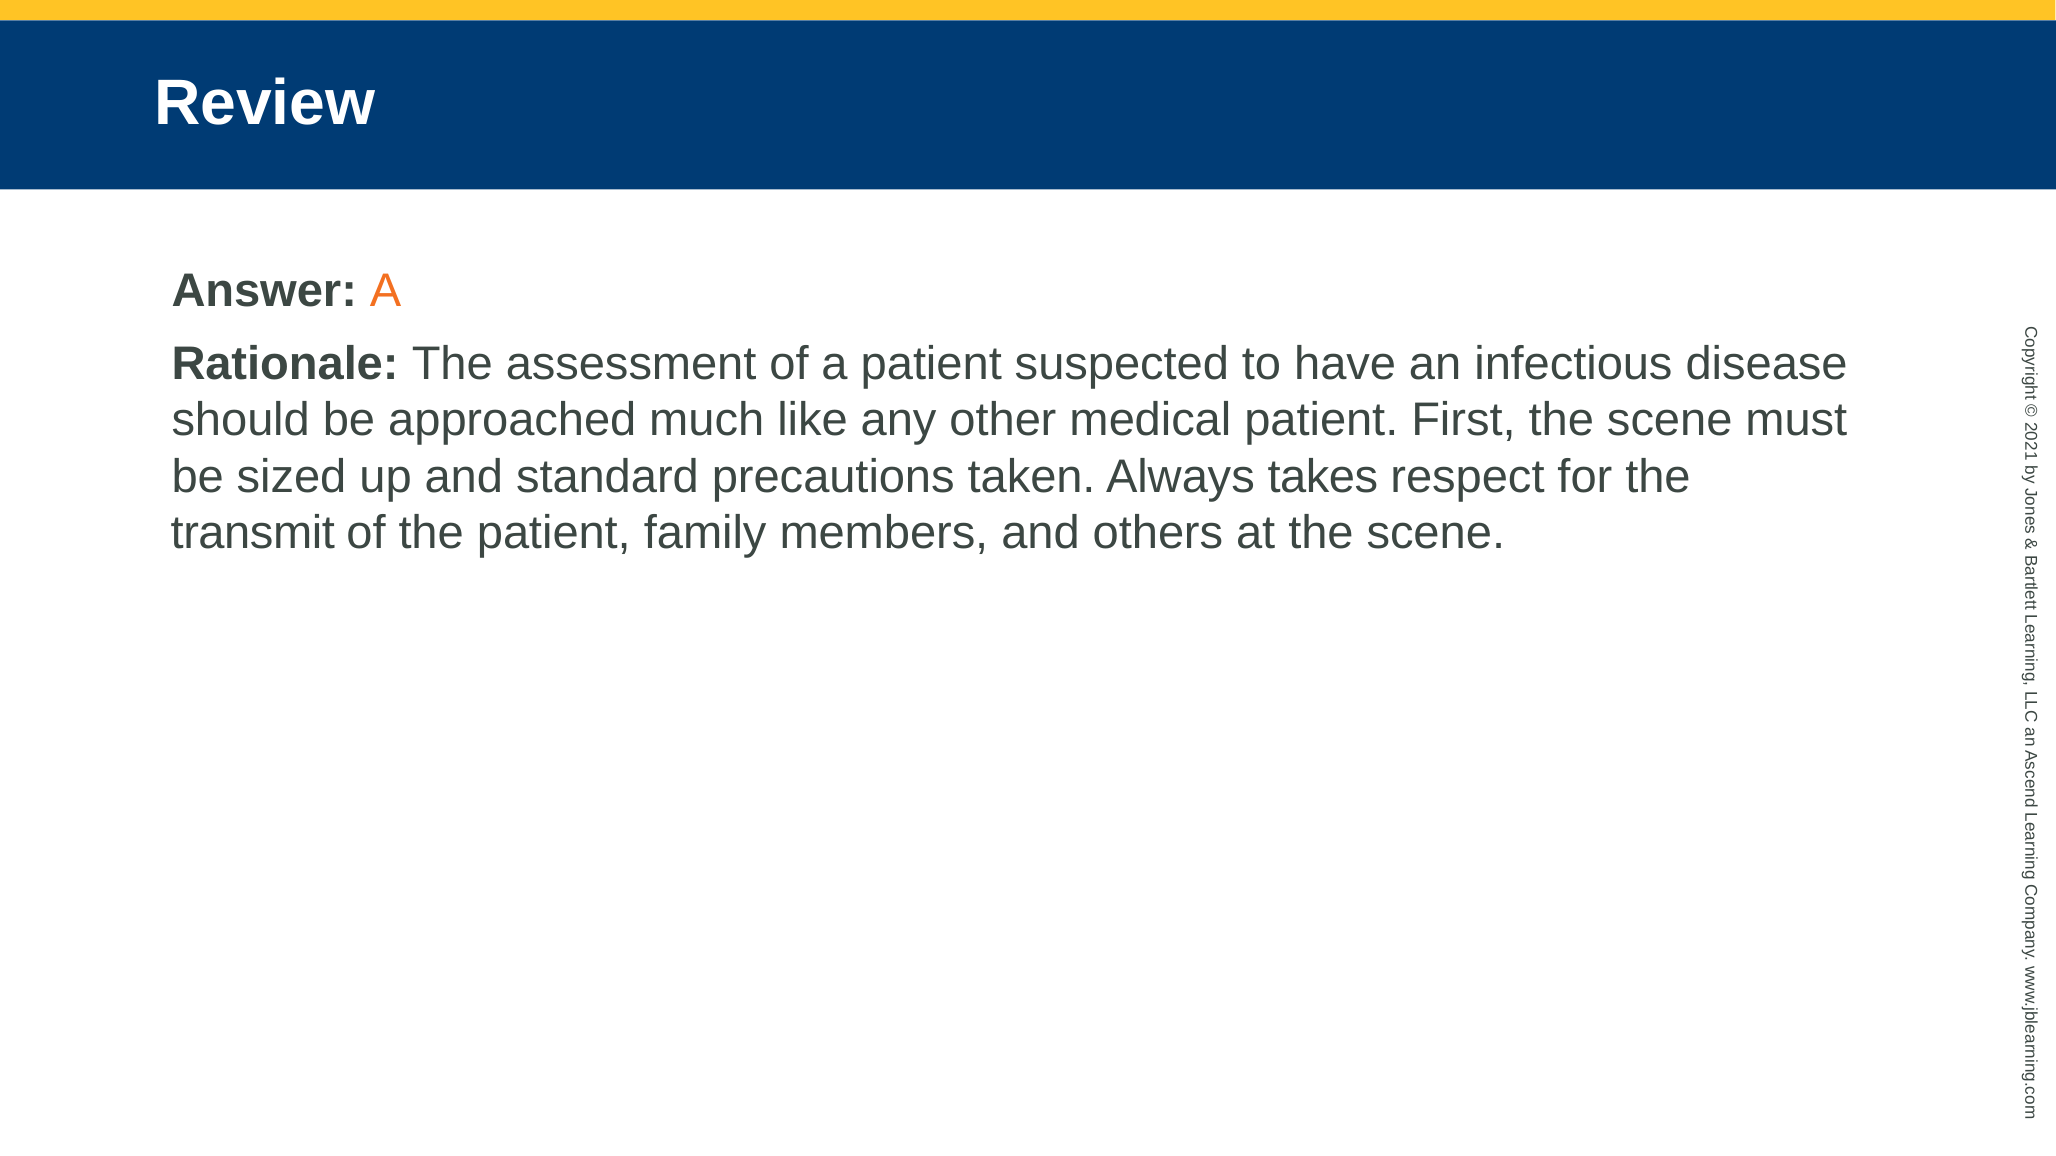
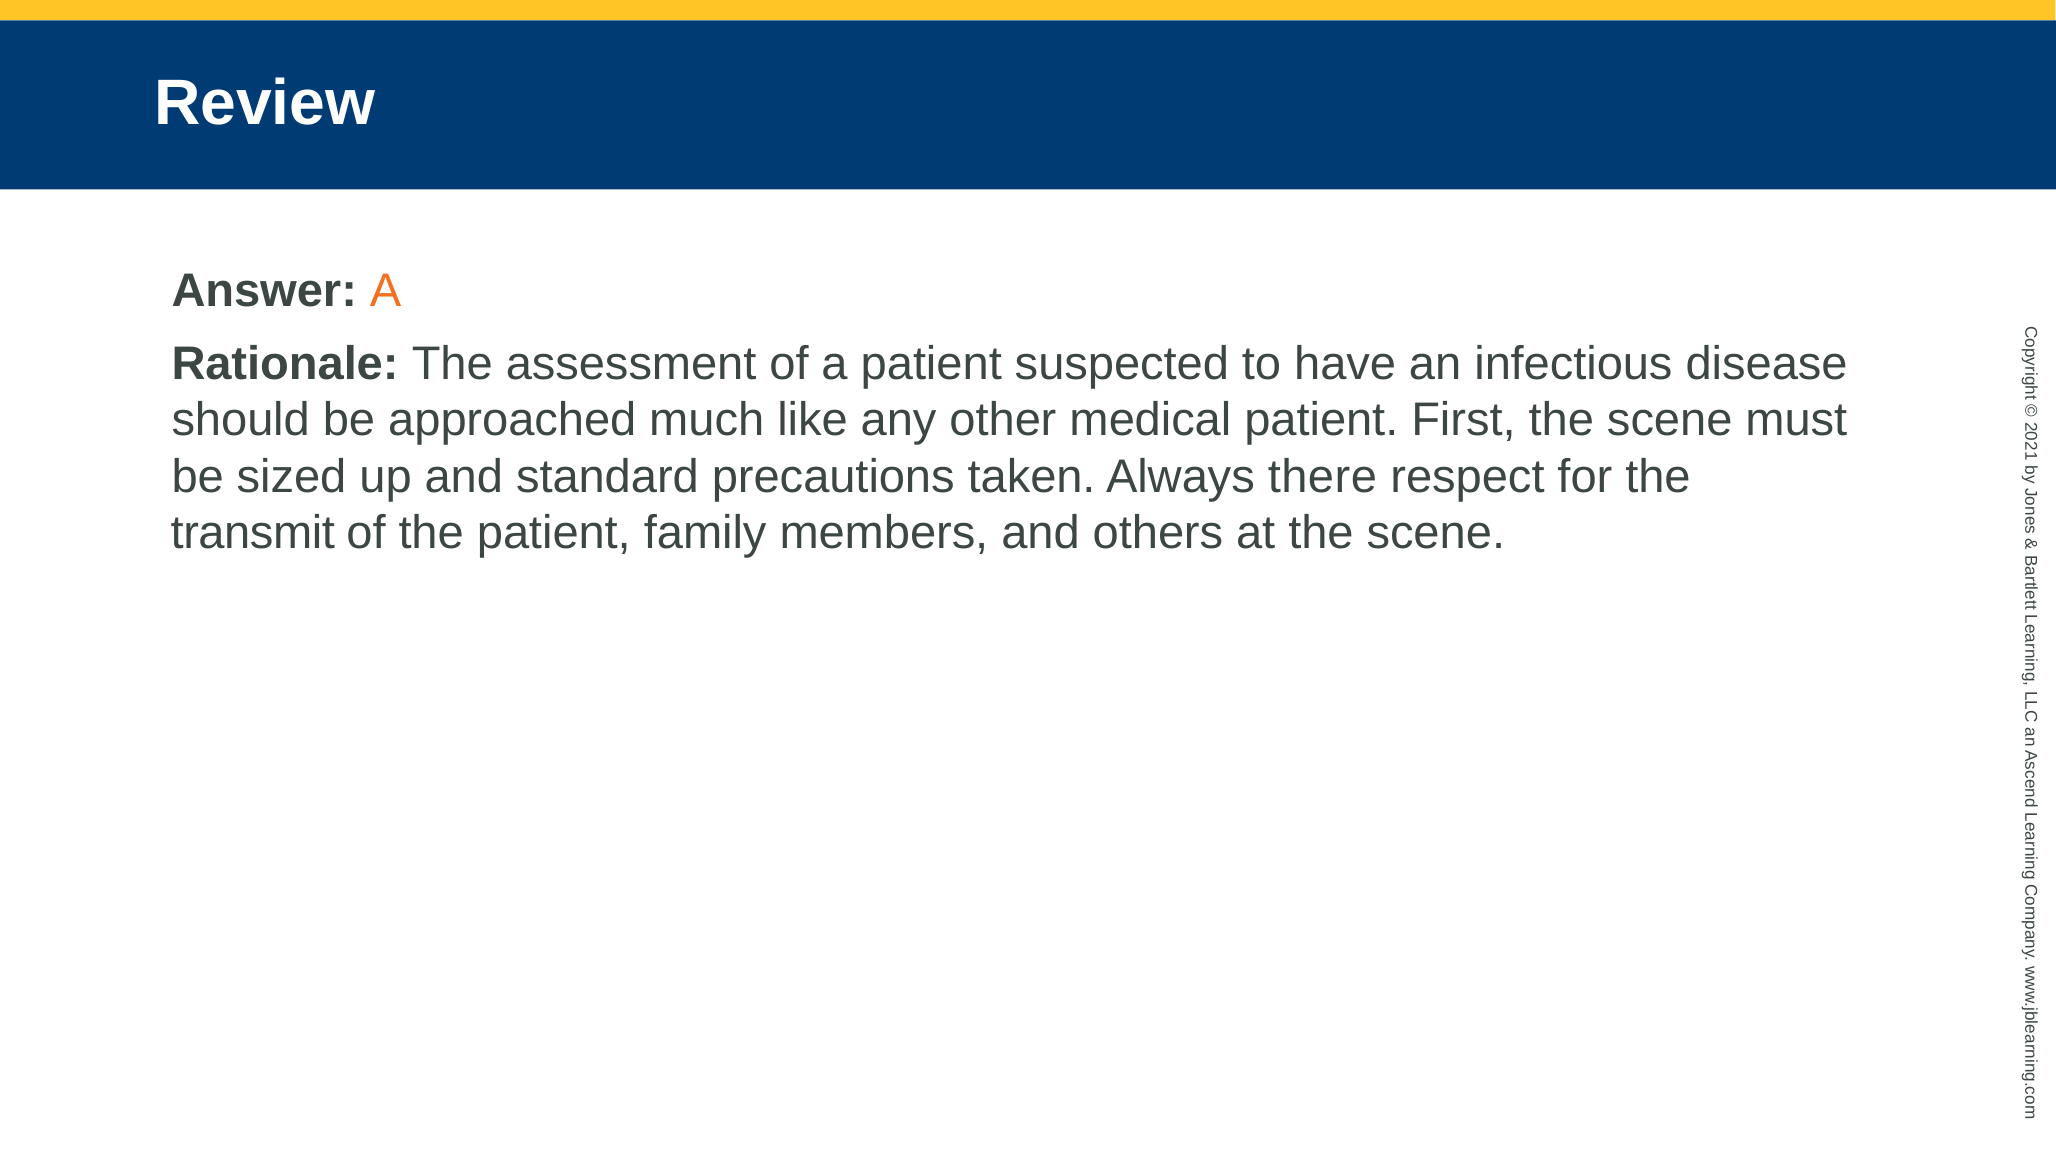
takes: takes -> there
